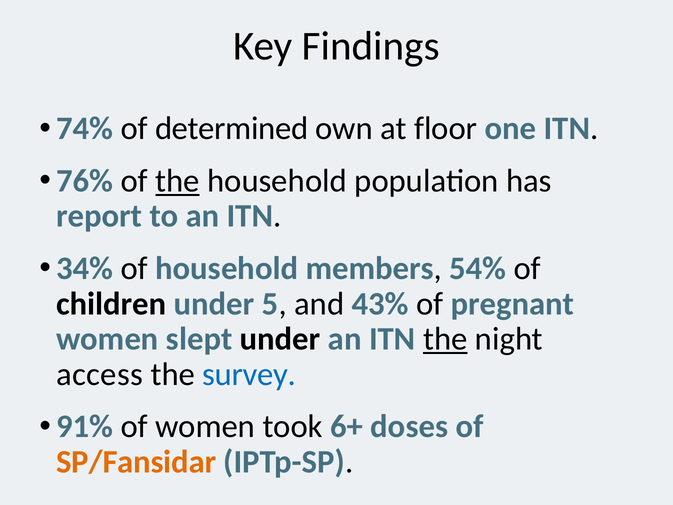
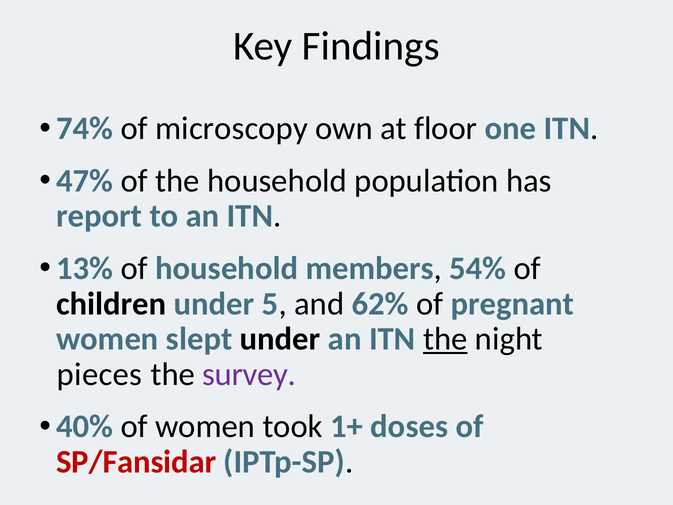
determined: determined -> microscopy
76%: 76% -> 47%
the at (177, 181) underline: present -> none
34%: 34% -> 13%
43%: 43% -> 62%
access: access -> pieces
survey colour: blue -> purple
91%: 91% -> 40%
6+: 6+ -> 1+
SP/Fansidar colour: orange -> red
